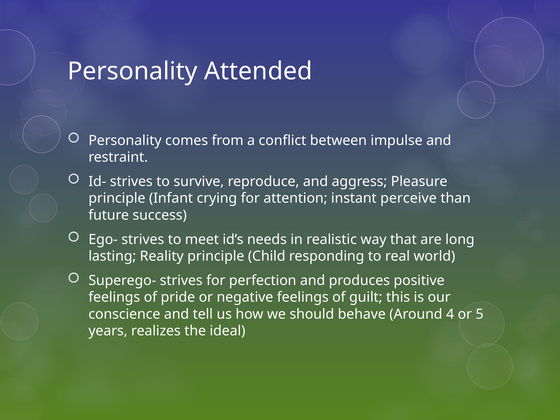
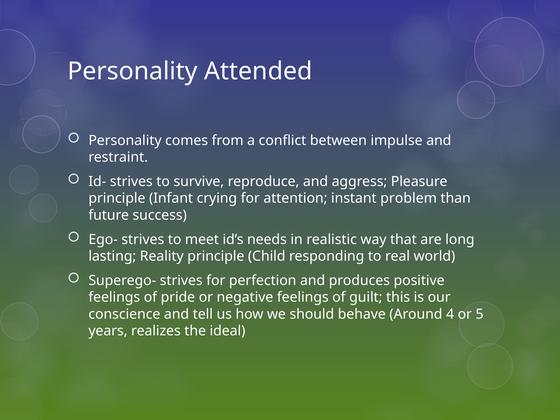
perceive: perceive -> problem
